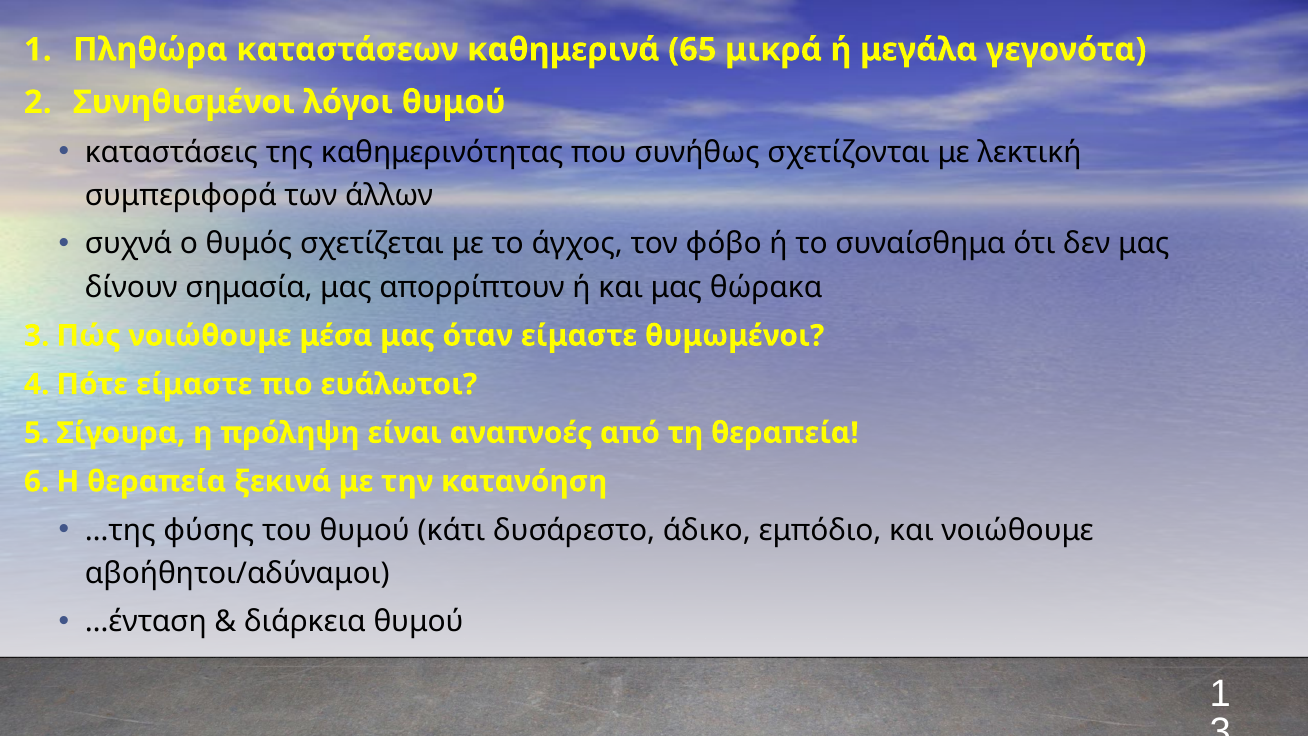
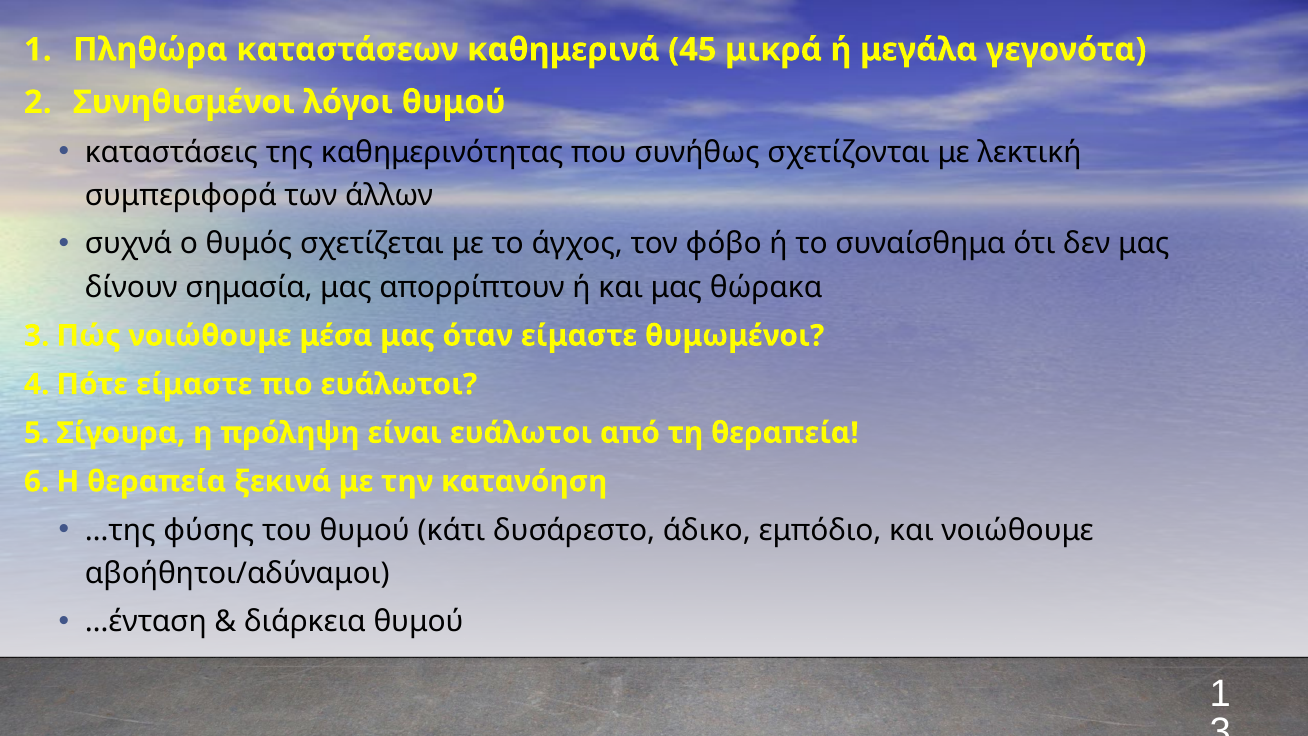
65: 65 -> 45
είναι αναπνοές: αναπνοές -> ευάλωτοι
